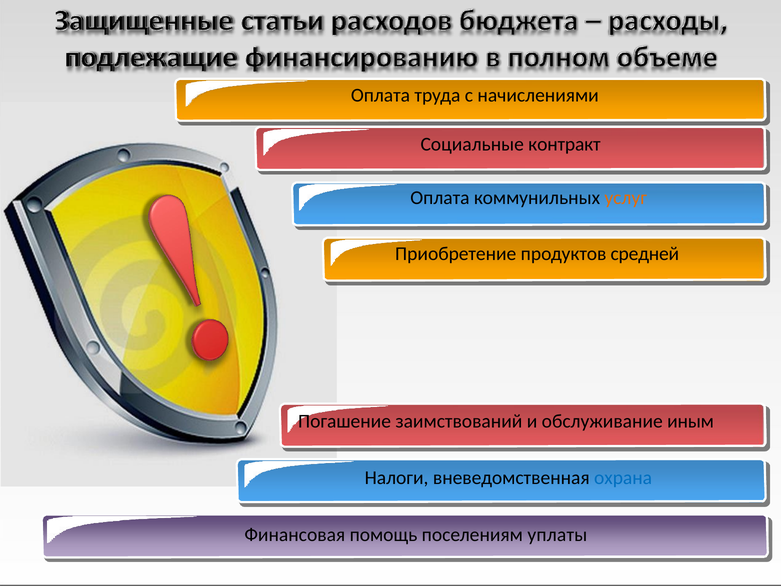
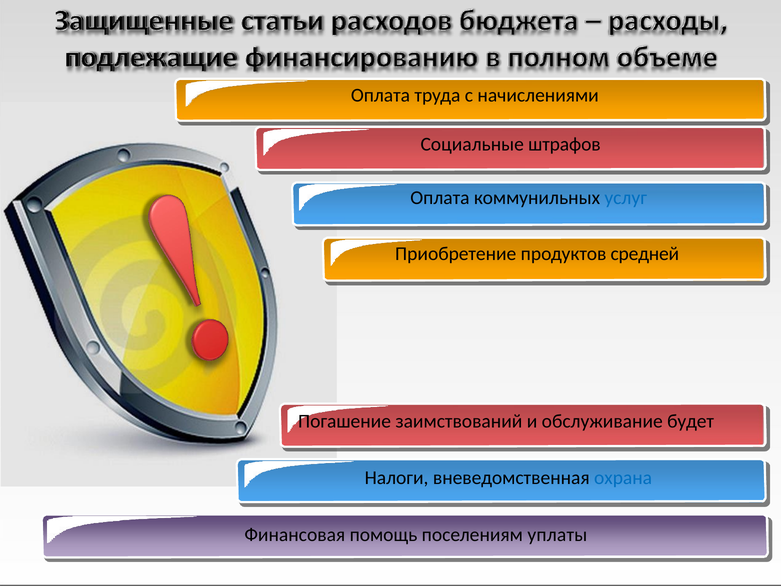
контракт: контракт -> штрафов
услуг colour: orange -> blue
иным: иным -> будет
